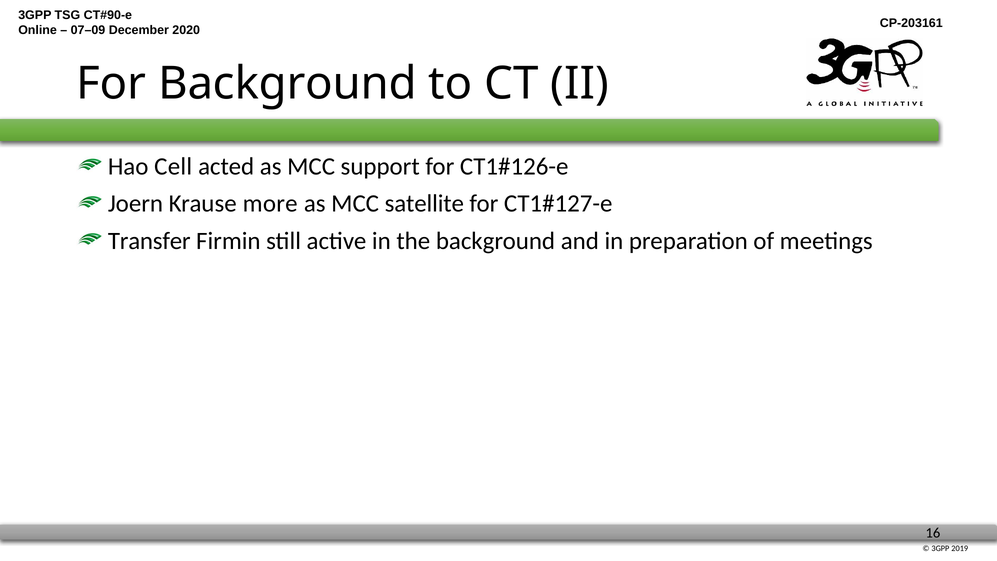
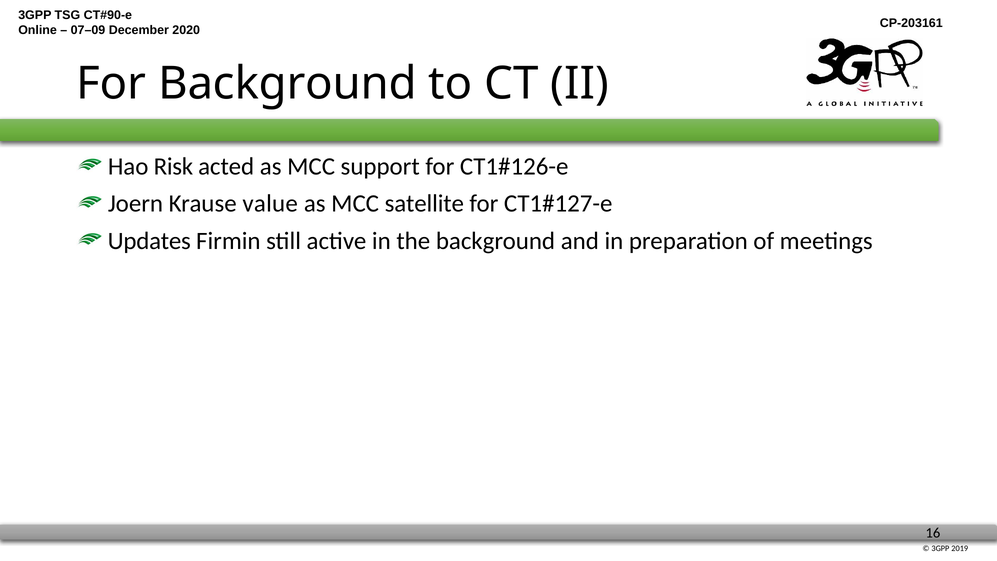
Cell: Cell -> Risk
more: more -> value
Transfer: Transfer -> Updates
